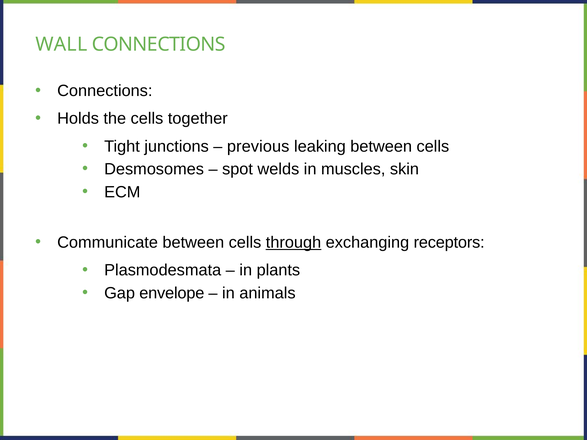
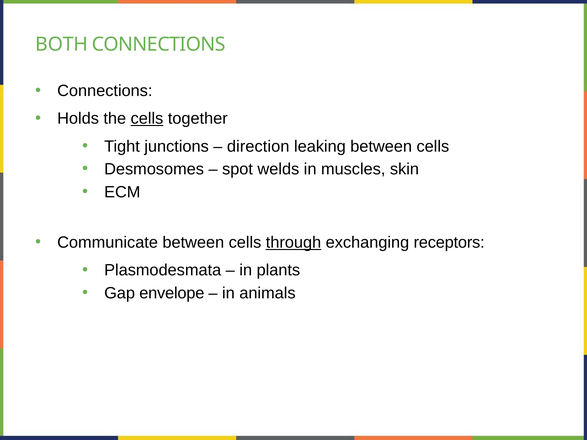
WALL: WALL -> BOTH
cells at (147, 119) underline: none -> present
previous: previous -> direction
